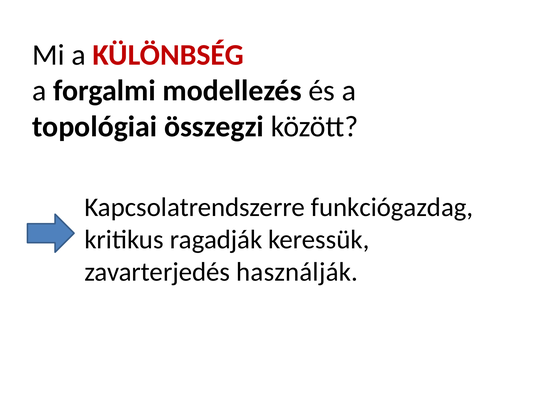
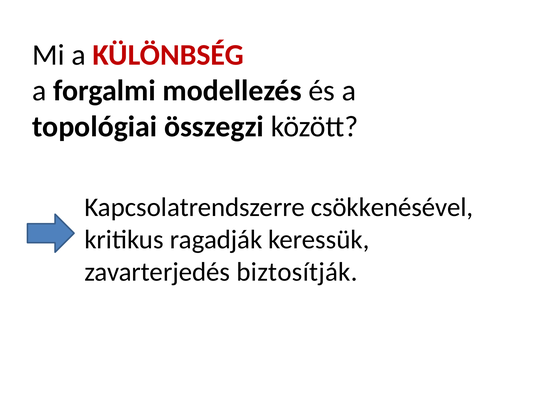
funkciógazdag: funkciógazdag -> csökkenésével
használják: használják -> biztosítják
